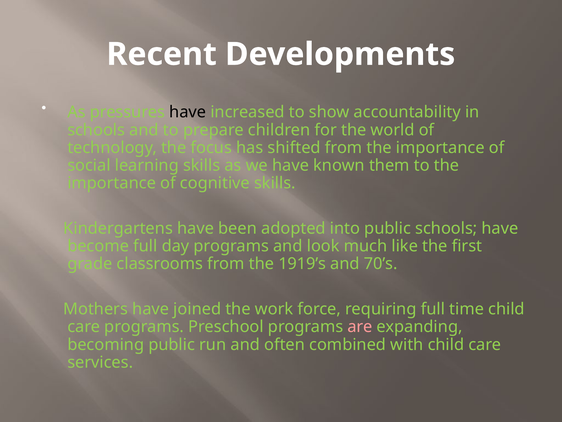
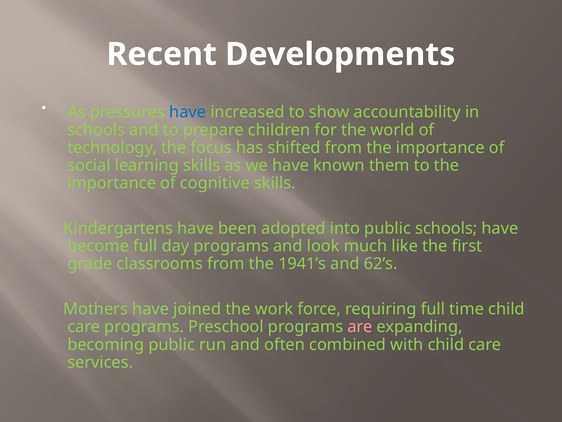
have at (188, 112) colour: black -> blue
1919’s: 1919’s -> 1941’s
70’s: 70’s -> 62’s
